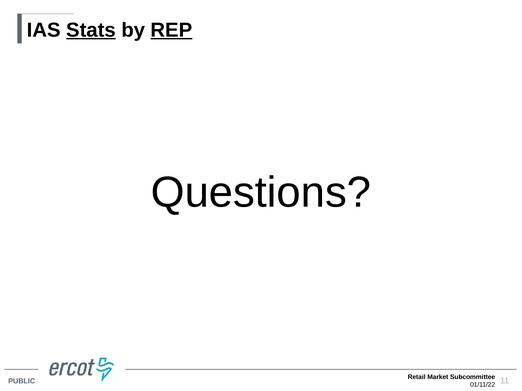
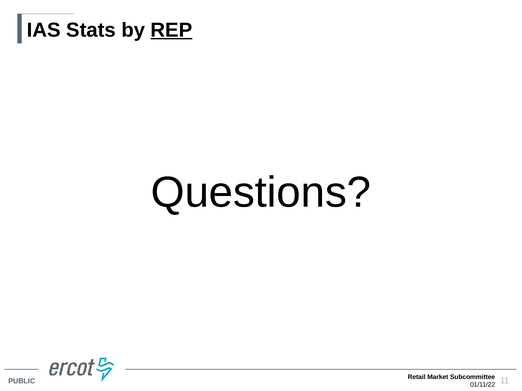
Stats underline: present -> none
